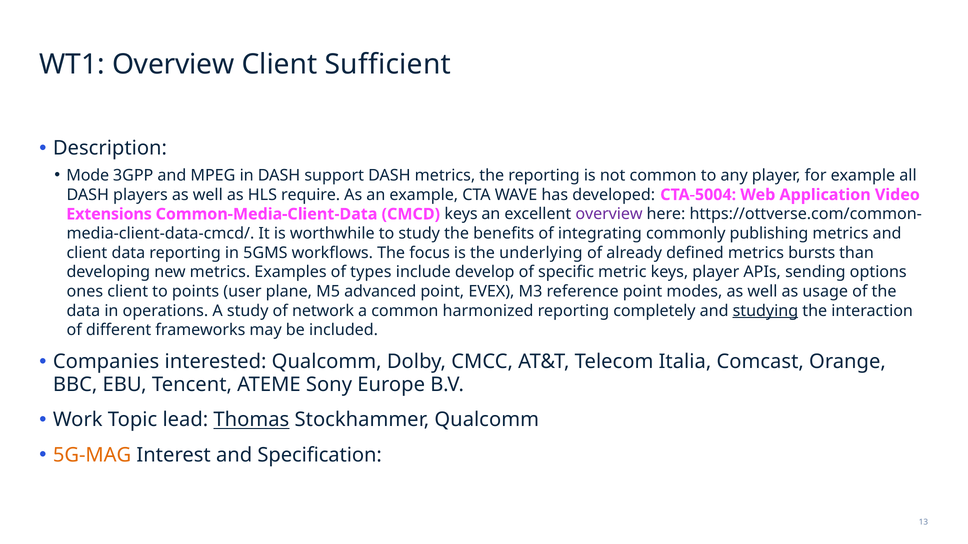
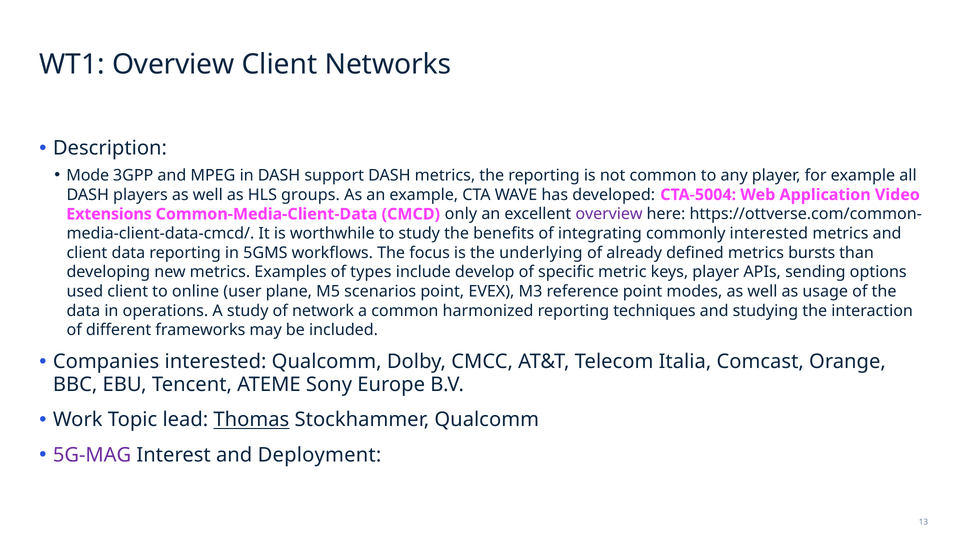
Sufficient: Sufficient -> Networks
require: require -> groups
CMCD keys: keys -> only
commonly publishing: publishing -> interested
ones: ones -> used
points: points -> online
advanced: advanced -> scenarios
completely: completely -> techniques
studying underline: present -> none
5G-MAG colour: orange -> purple
Specification: Specification -> Deployment
